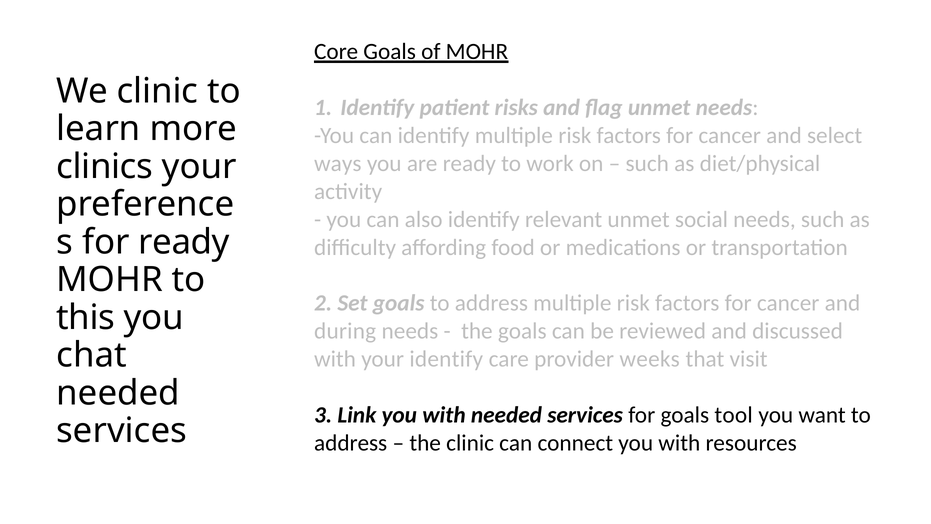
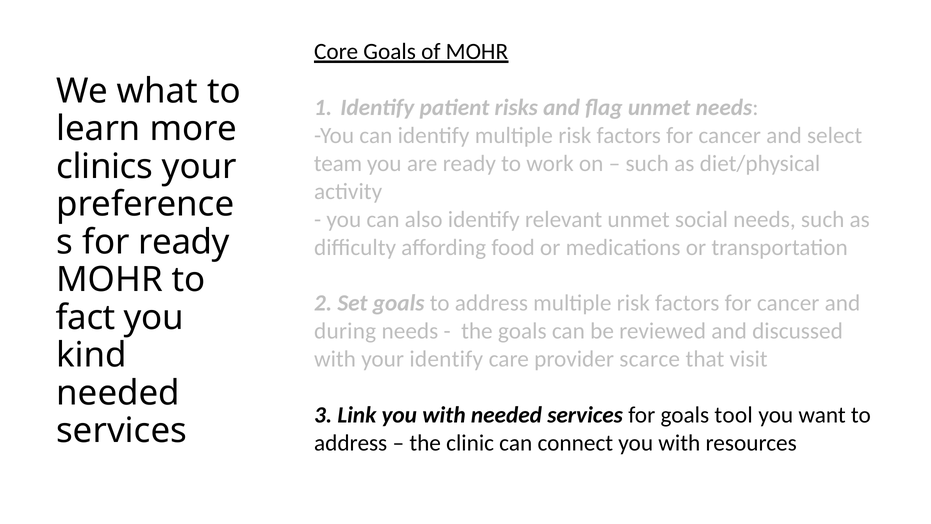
We clinic: clinic -> what
ways: ways -> team
this: this -> fact
chat: chat -> kind
weeks: weeks -> scarce
